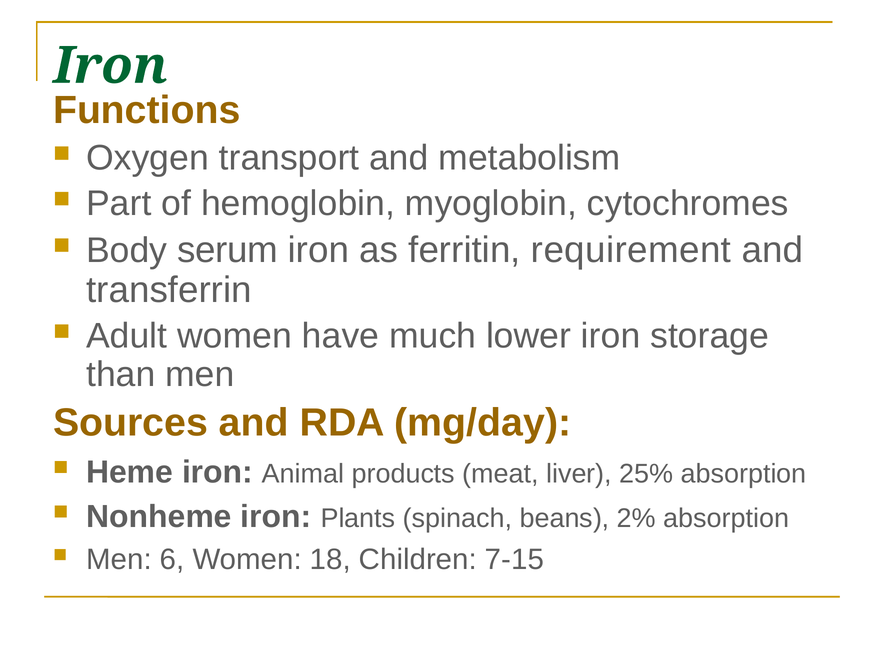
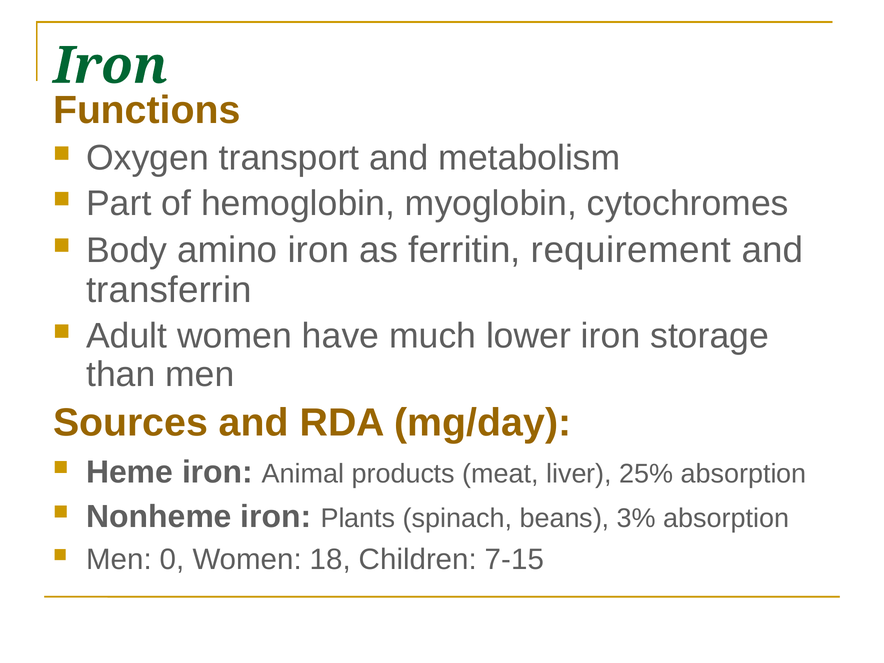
serum: serum -> amino
2%: 2% -> 3%
6: 6 -> 0
